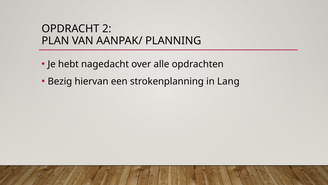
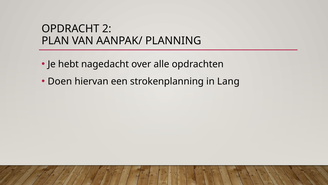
Bezig: Bezig -> Doen
